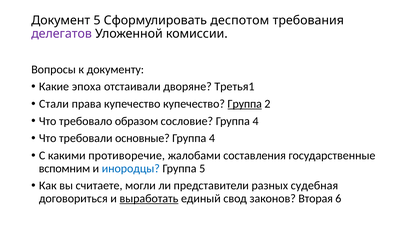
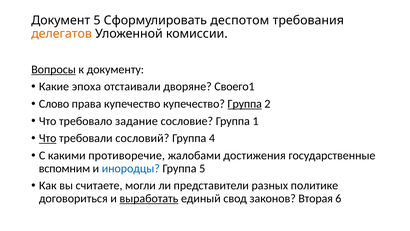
делегатов colour: purple -> orange
Вопросы underline: none -> present
Третья1: Третья1 -> Своего1
Стали: Стали -> Слово
образом: образом -> задание
сословие Группа 4: 4 -> 1
Что at (48, 138) underline: none -> present
основные: основные -> сословий
составления: составления -> достижения
судебная: судебная -> политике
